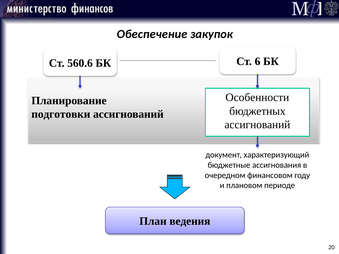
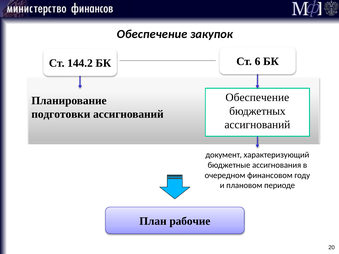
560.6: 560.6 -> 144.2
Особенности at (257, 98): Особенности -> Обеспечение
ведения: ведения -> рабочие
